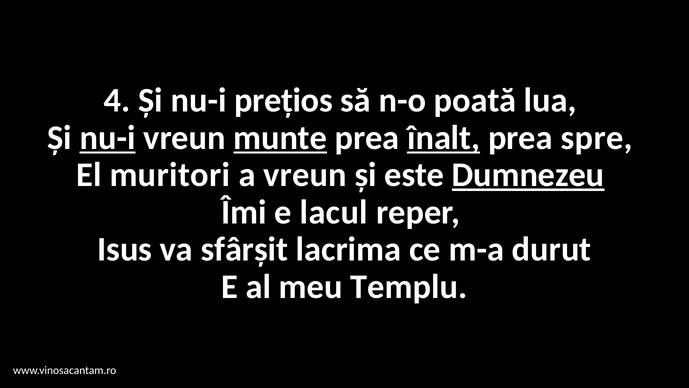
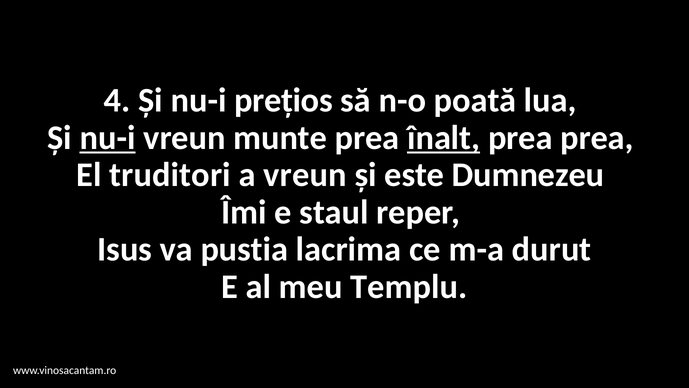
munte underline: present -> none
prea spre: spre -> prea
muritori: muritori -> truditori
Dumnezeu underline: present -> none
lacul: lacul -> staul
sfârșit: sfârșit -> pustia
